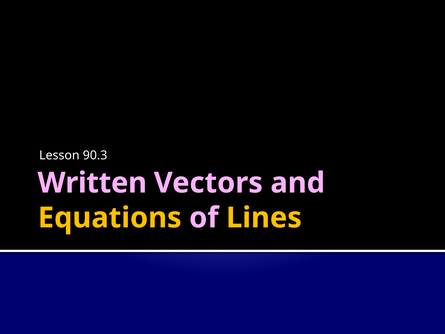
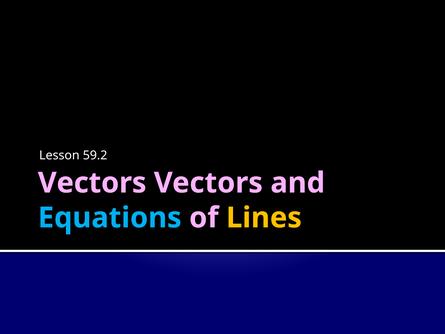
90.3: 90.3 -> 59.2
Written at (92, 183): Written -> Vectors
Equations colour: yellow -> light blue
